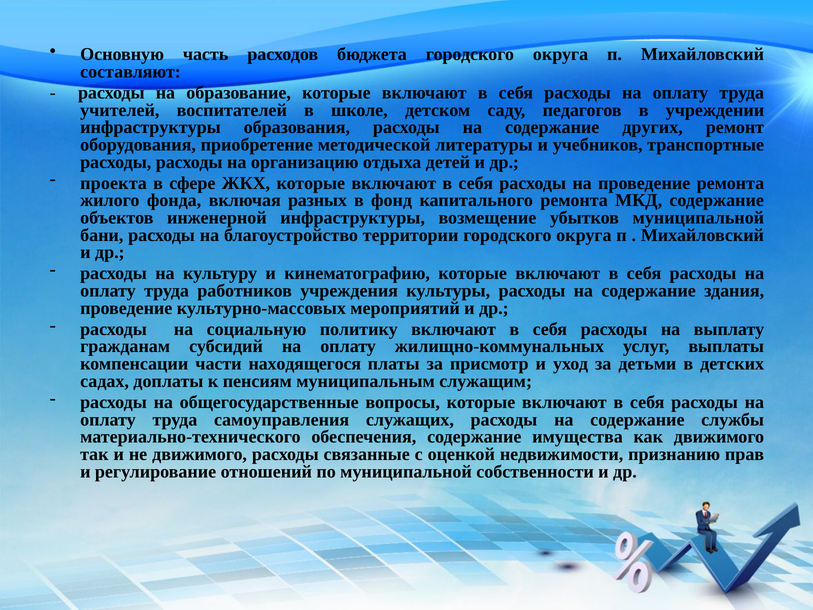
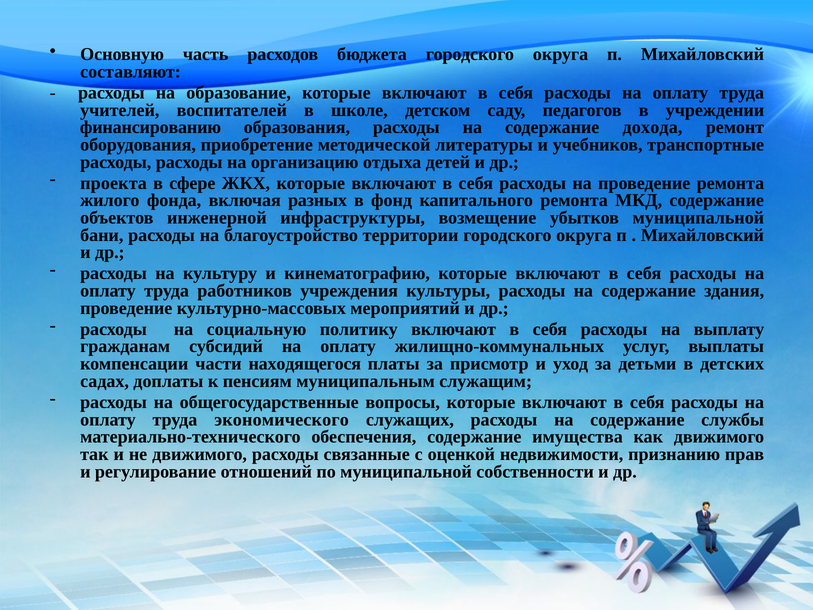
инфраструктуры at (150, 127): инфраструктуры -> финансированию
других: других -> дохода
самоуправления: самоуправления -> экономического
